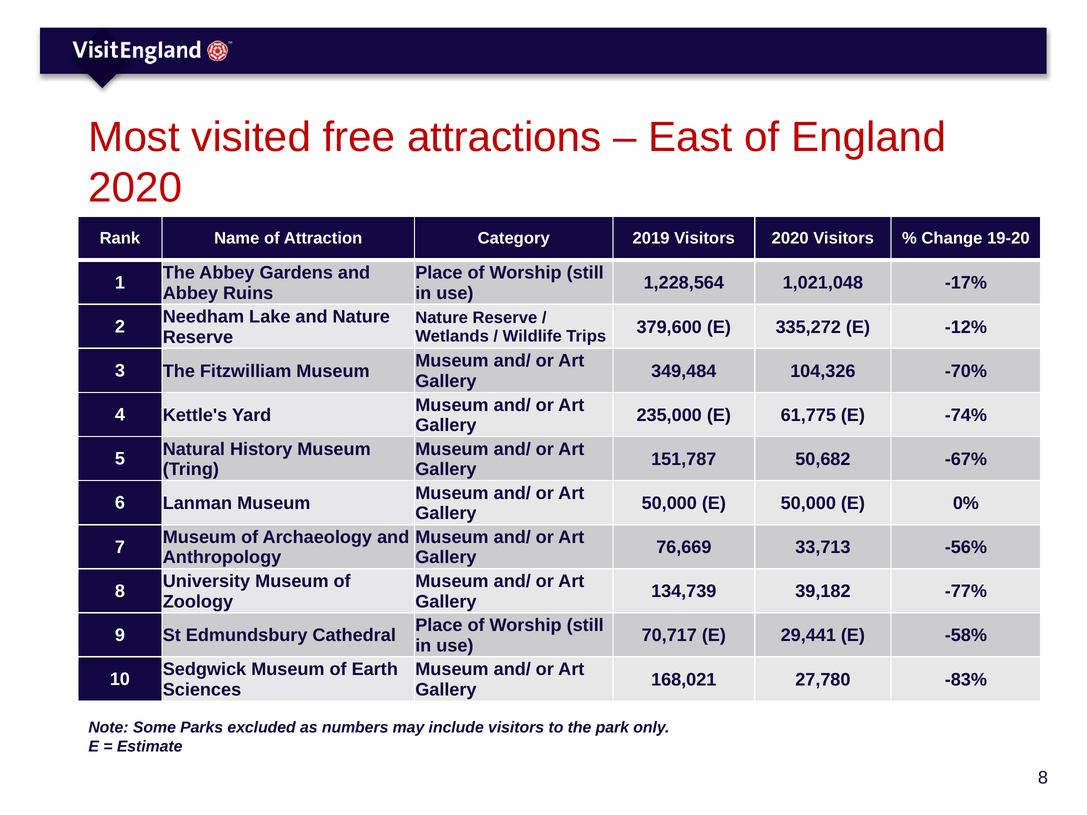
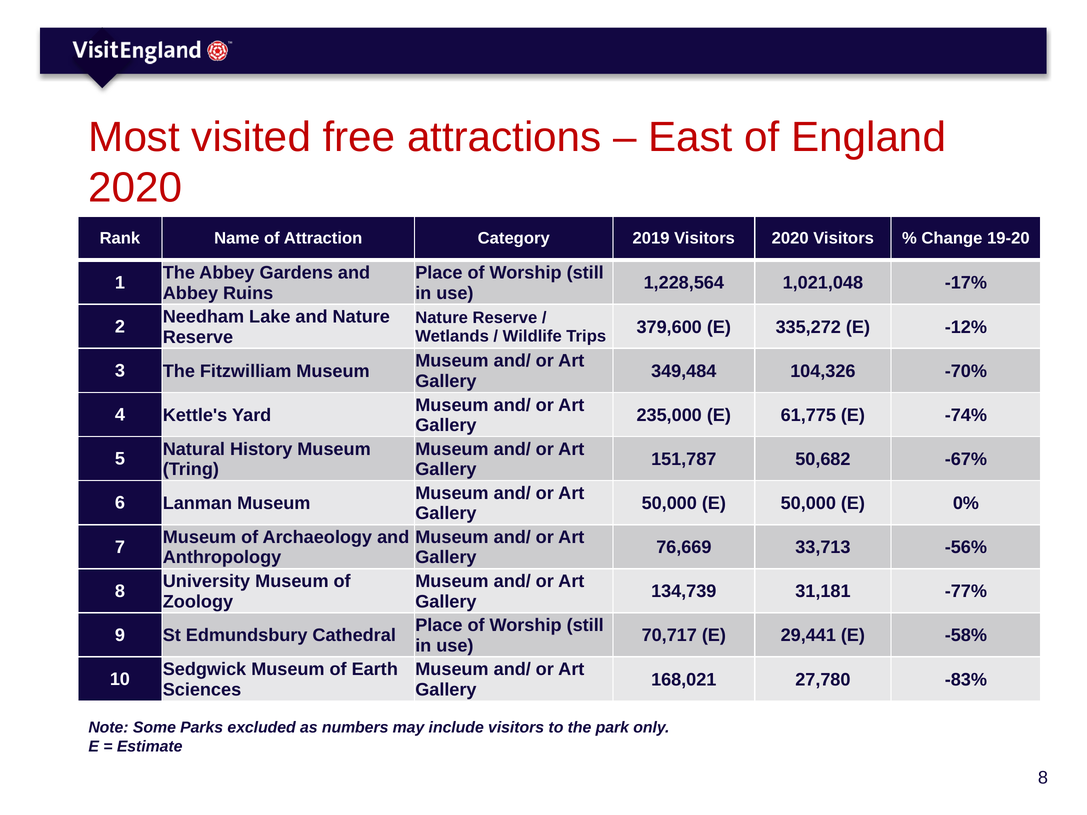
39,182: 39,182 -> 31,181
